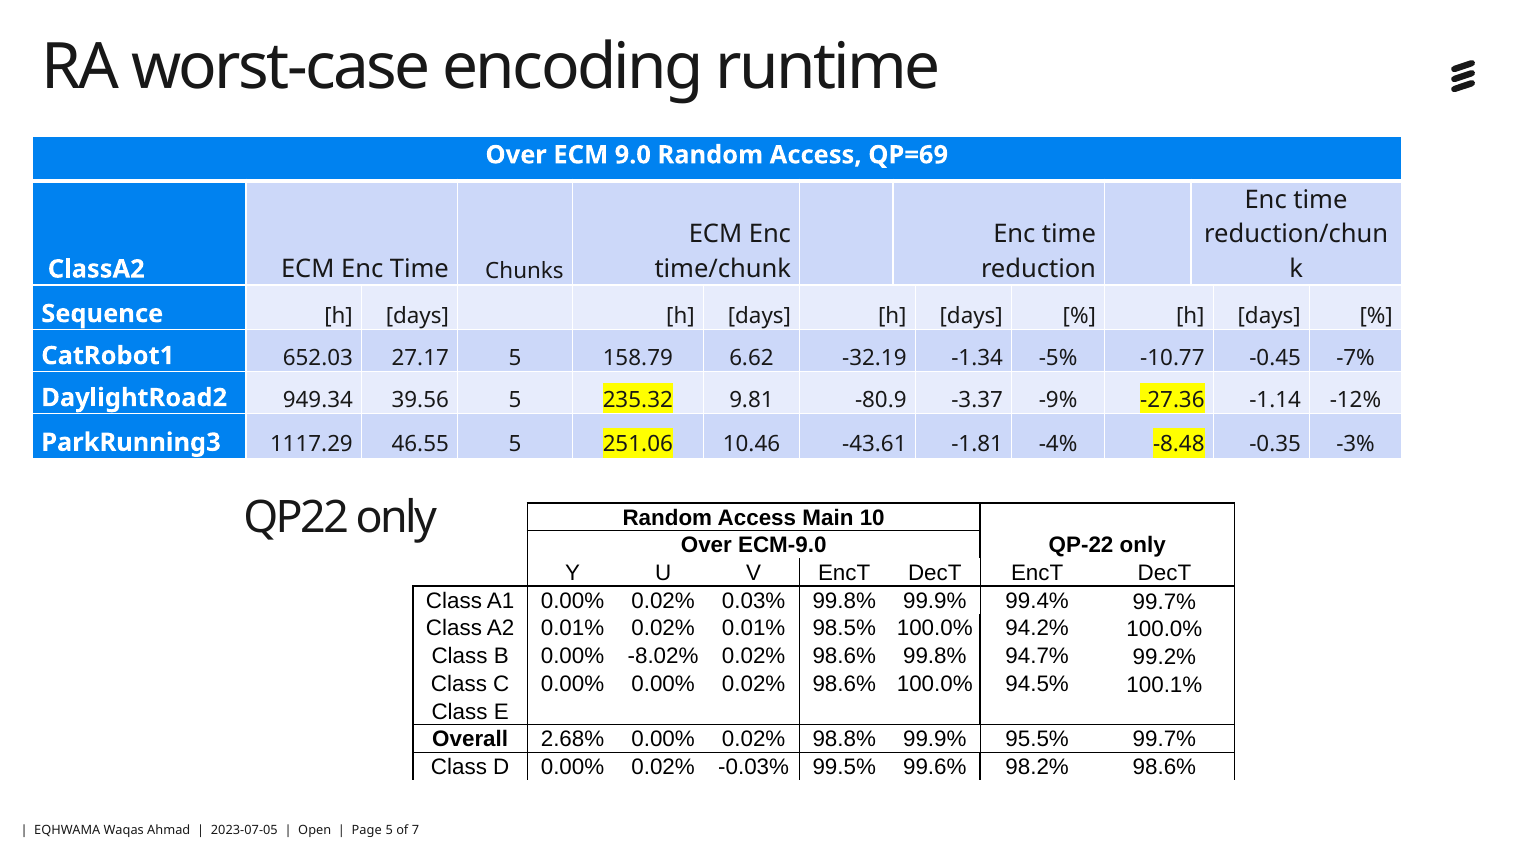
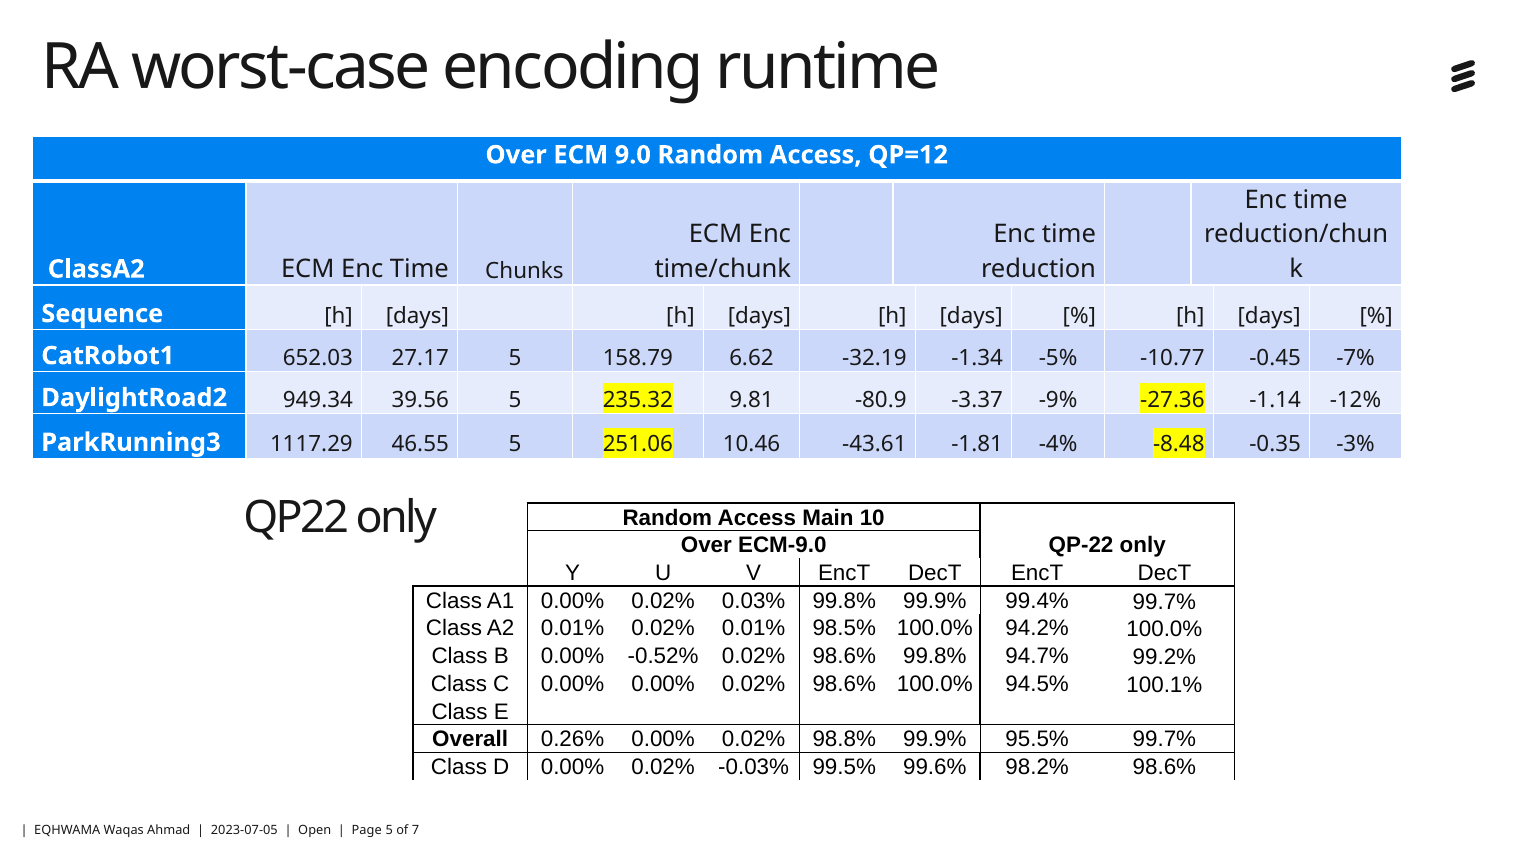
QP=69: QP=69 -> QP=12
-8.02%: -8.02% -> -0.52%
2.68%: 2.68% -> 0.26%
